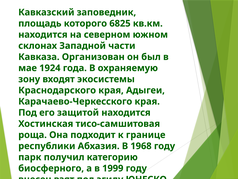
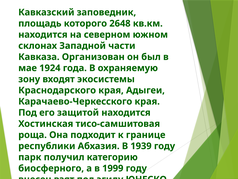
6825: 6825 -> 2648
1968: 1968 -> 1939
